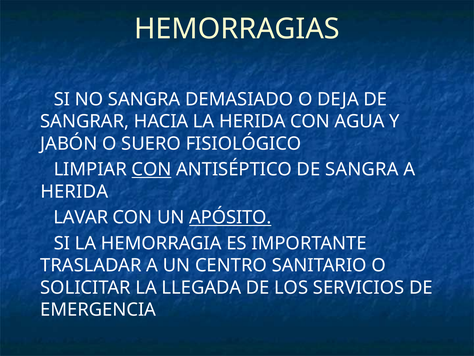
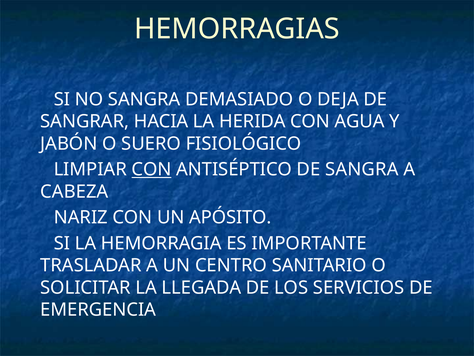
HERIDA at (74, 191): HERIDA -> CABEZA
LAVAR: LAVAR -> NARIZ
APÓSITO underline: present -> none
